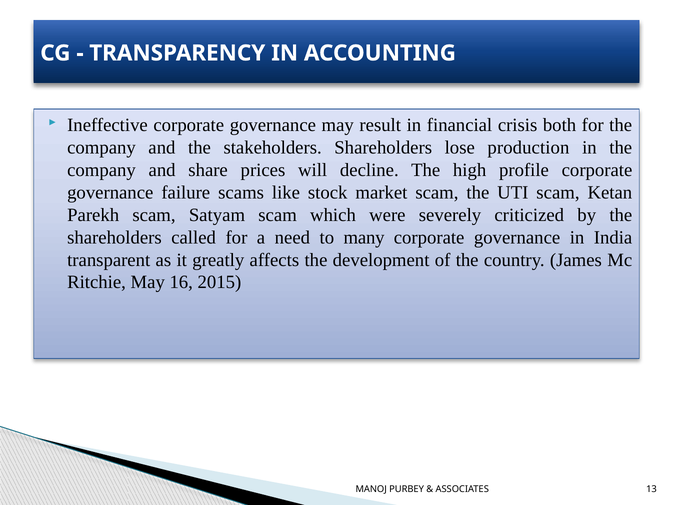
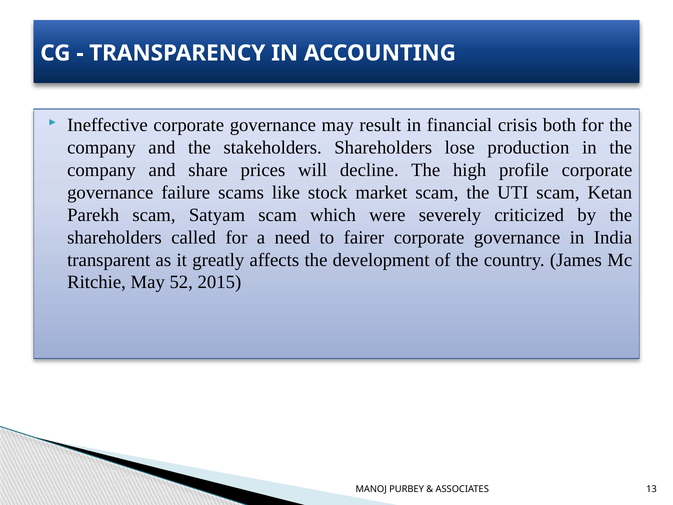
many: many -> fairer
16: 16 -> 52
